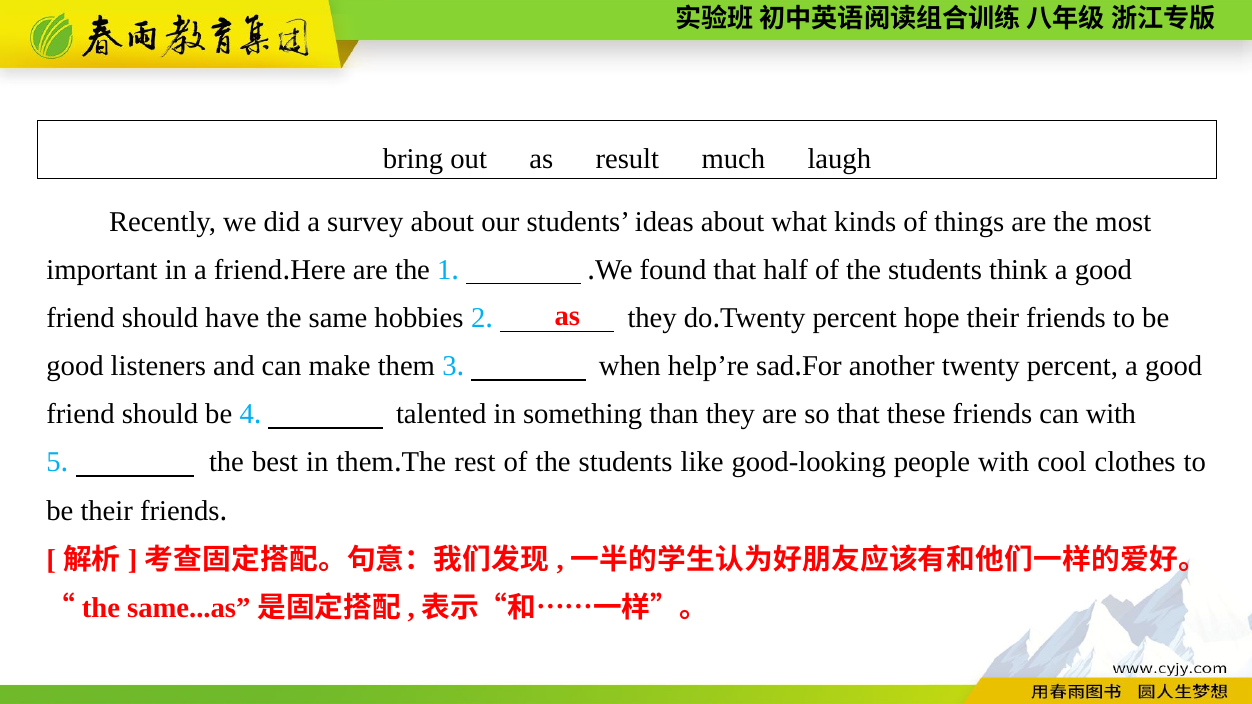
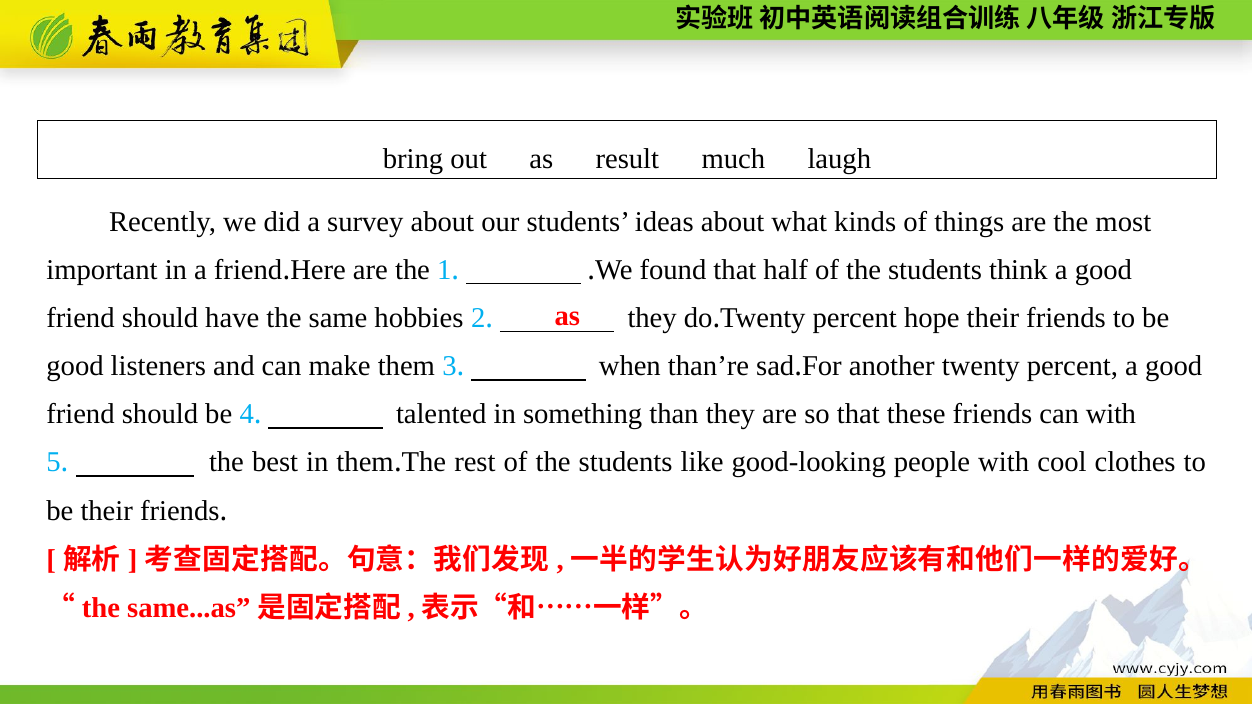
help’re: help’re -> than’re
